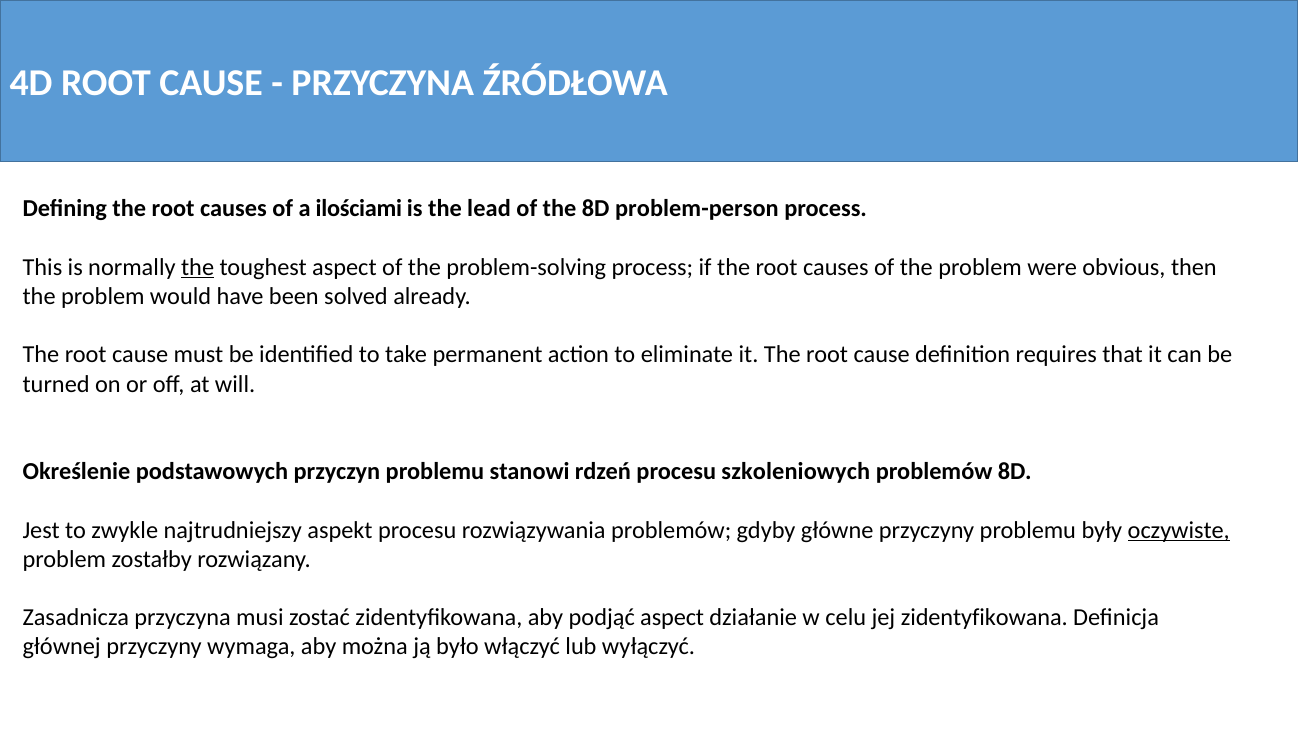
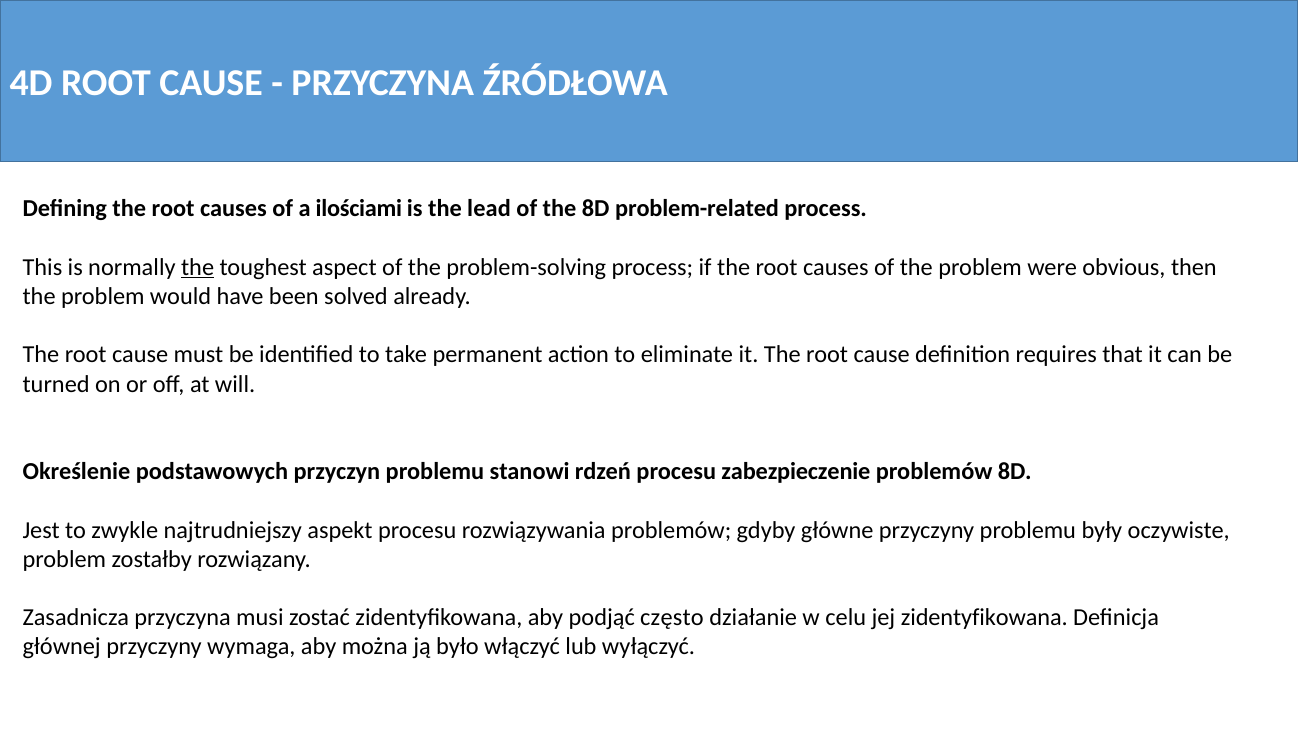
problem-person: problem-person -> problem-related
szkoleniowych: szkoleniowych -> zabezpieczenie
oczywiste underline: present -> none
podjąć aspect: aspect -> często
